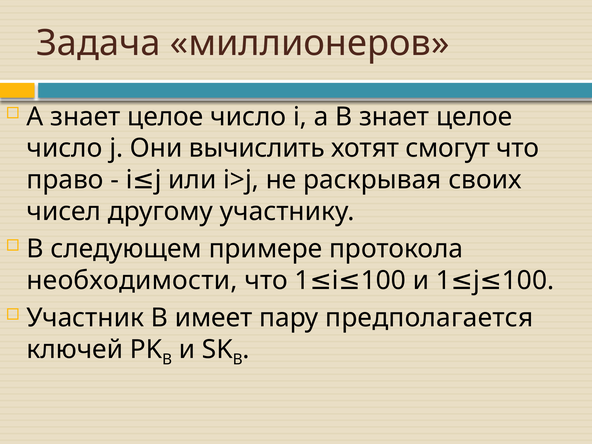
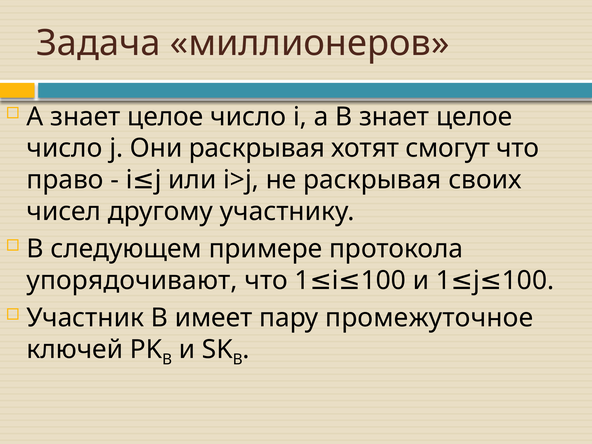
Они вычислить: вычислить -> раскрывая
необходимости: необходимости -> упорядочивают
предполагается: предполагается -> промежуточное
